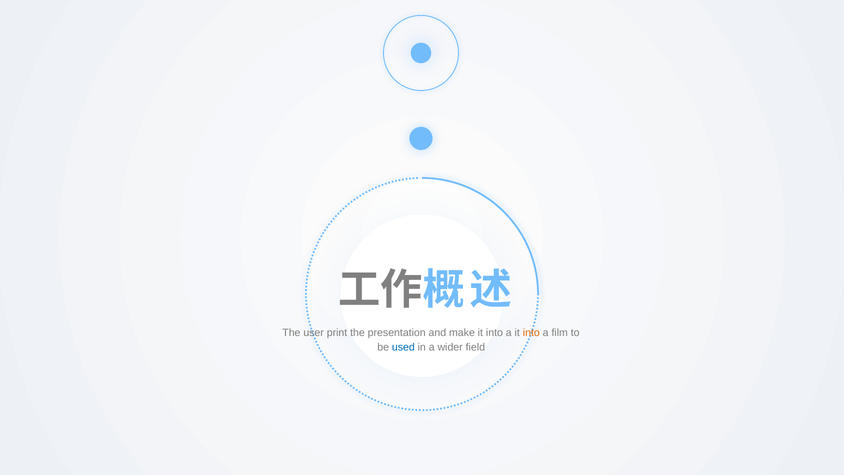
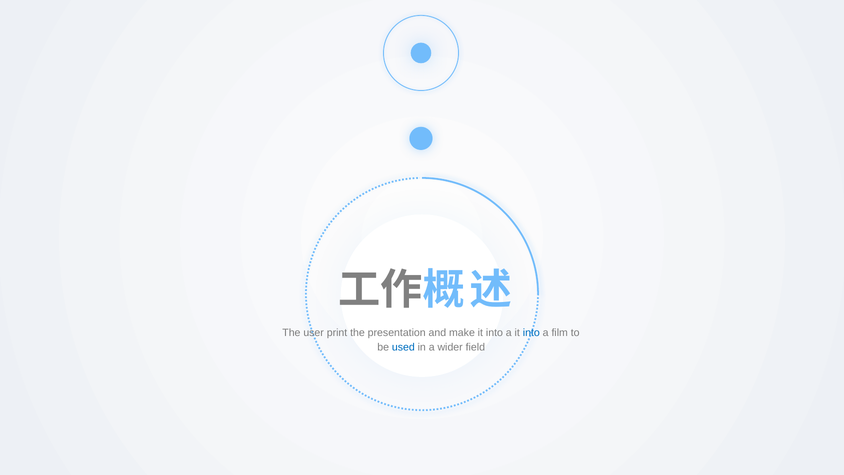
into at (531, 332) colour: orange -> blue
